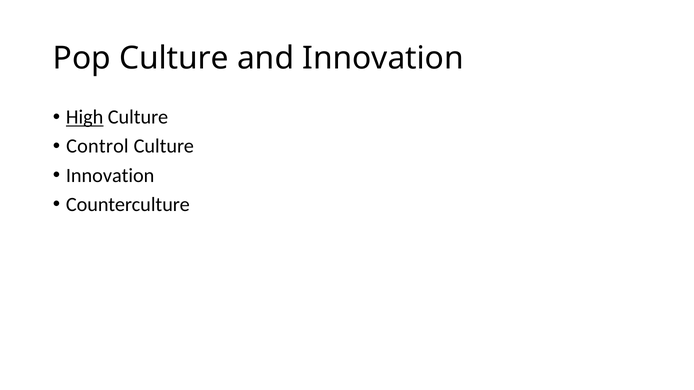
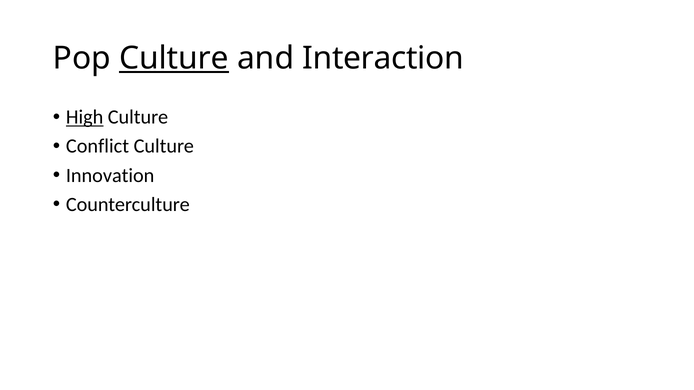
Culture at (174, 58) underline: none -> present
and Innovation: Innovation -> Interaction
Control: Control -> Conflict
